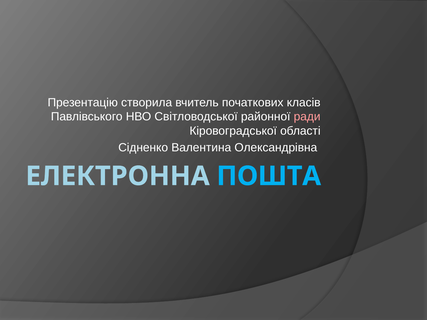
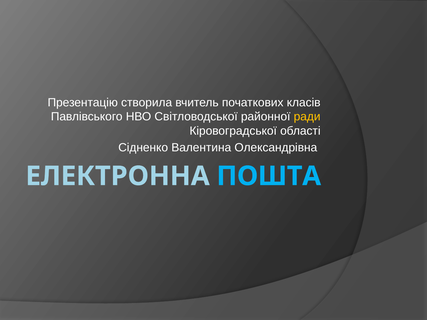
ради colour: pink -> yellow
